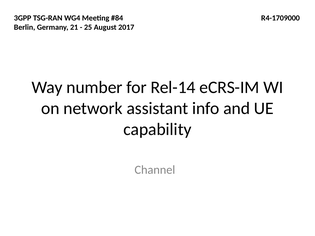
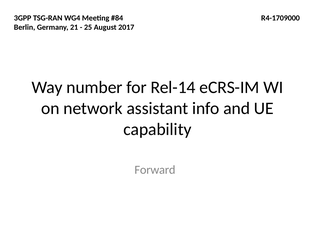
Channel: Channel -> Forward
